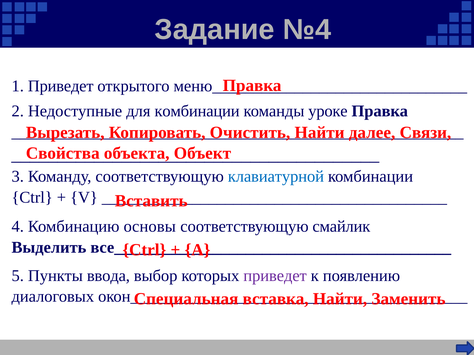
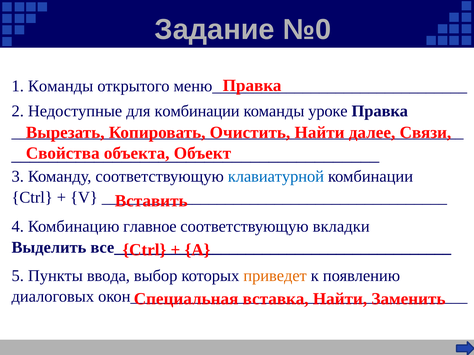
№4: №4 -> №0
1 Приведет: Приведет -> Команды
основы: основы -> главное
смайлик: смайлик -> вкладки
приведет at (275, 276) colour: purple -> orange
